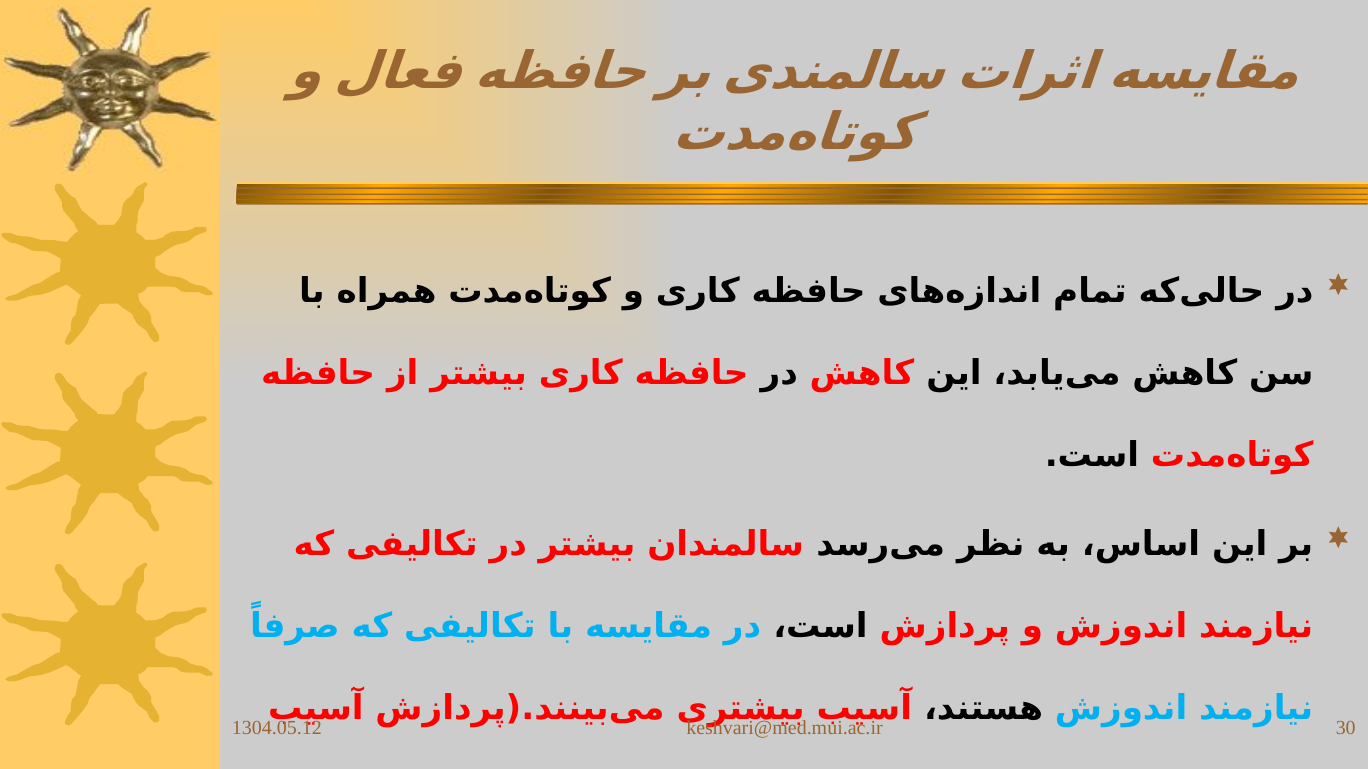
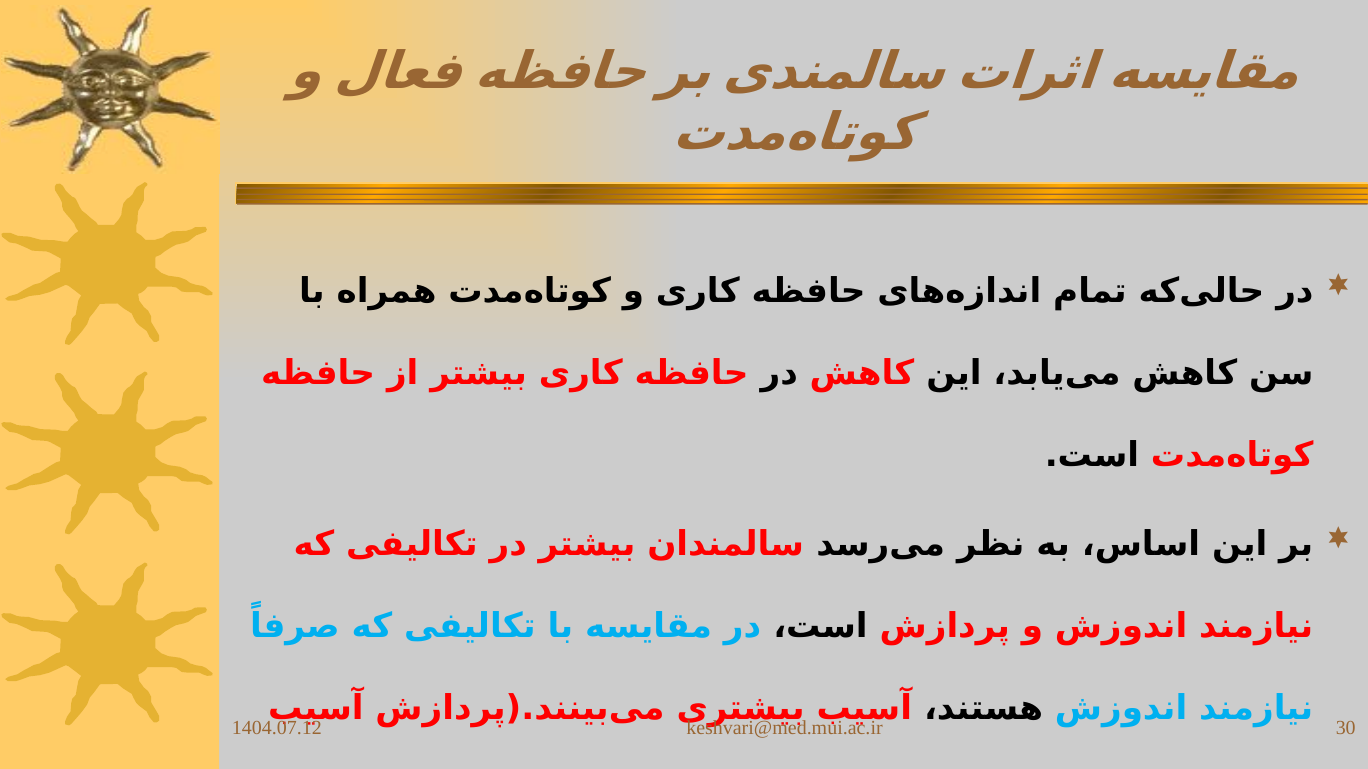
1304.05.12: 1304.05.12 -> 1404.07.12
